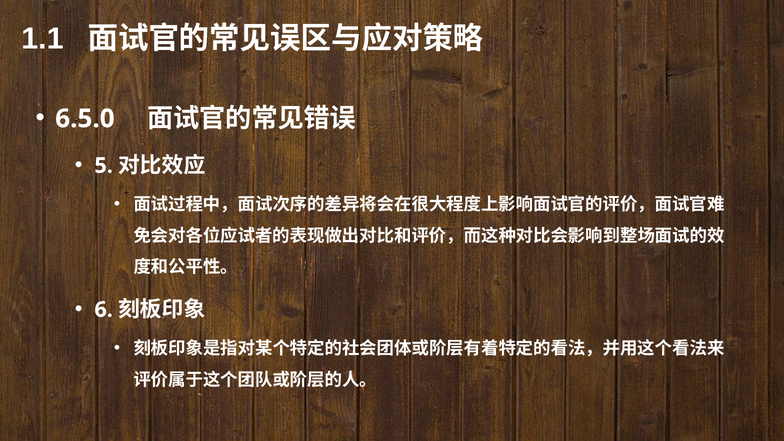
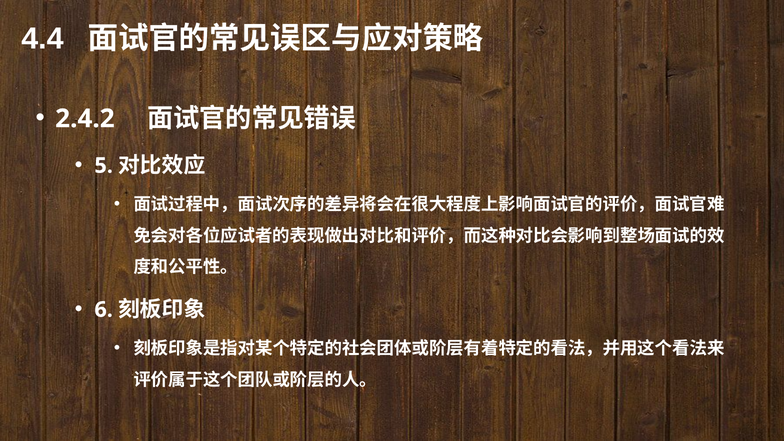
1.1: 1.1 -> 4.4
6.5.0: 6.5.0 -> 2.4.2
